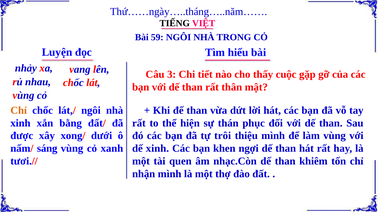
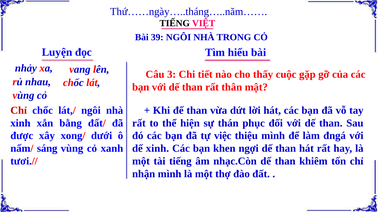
59: 59 -> 39
Chỉ at (19, 110) colour: orange -> red
trôi: trôi -> việc
làm vùng: vùng -> đngá
tài quen: quen -> tiếng
